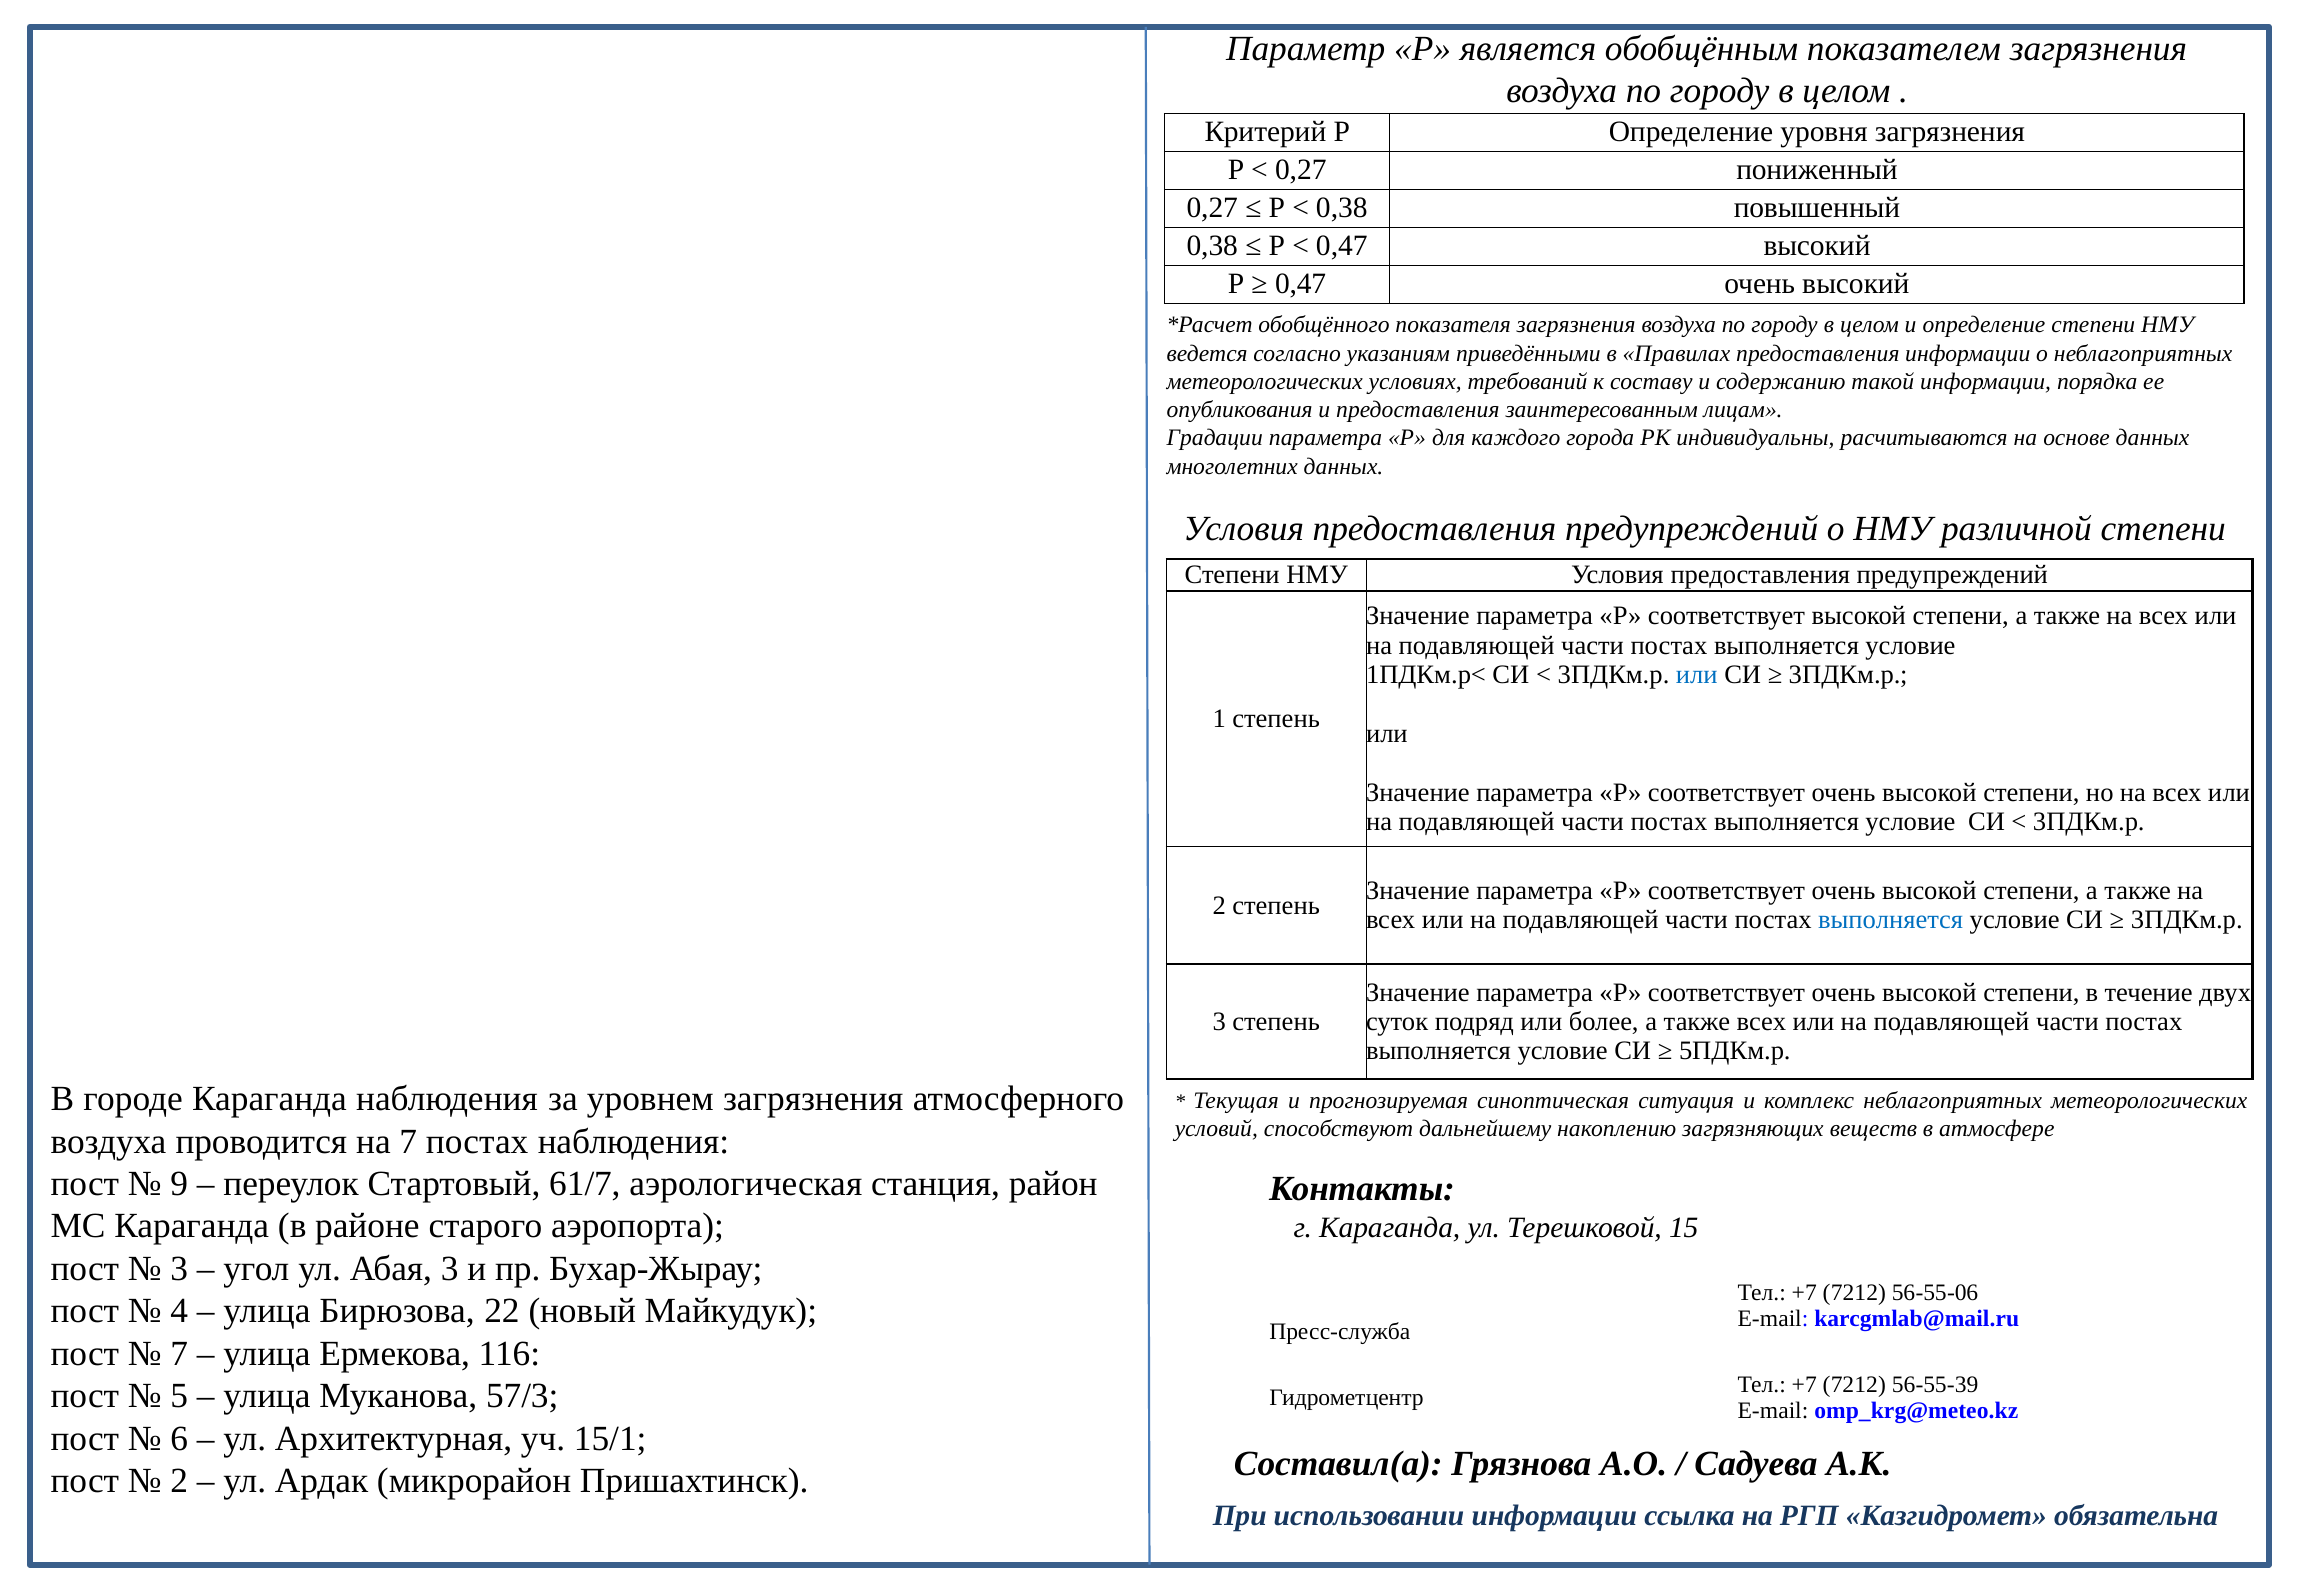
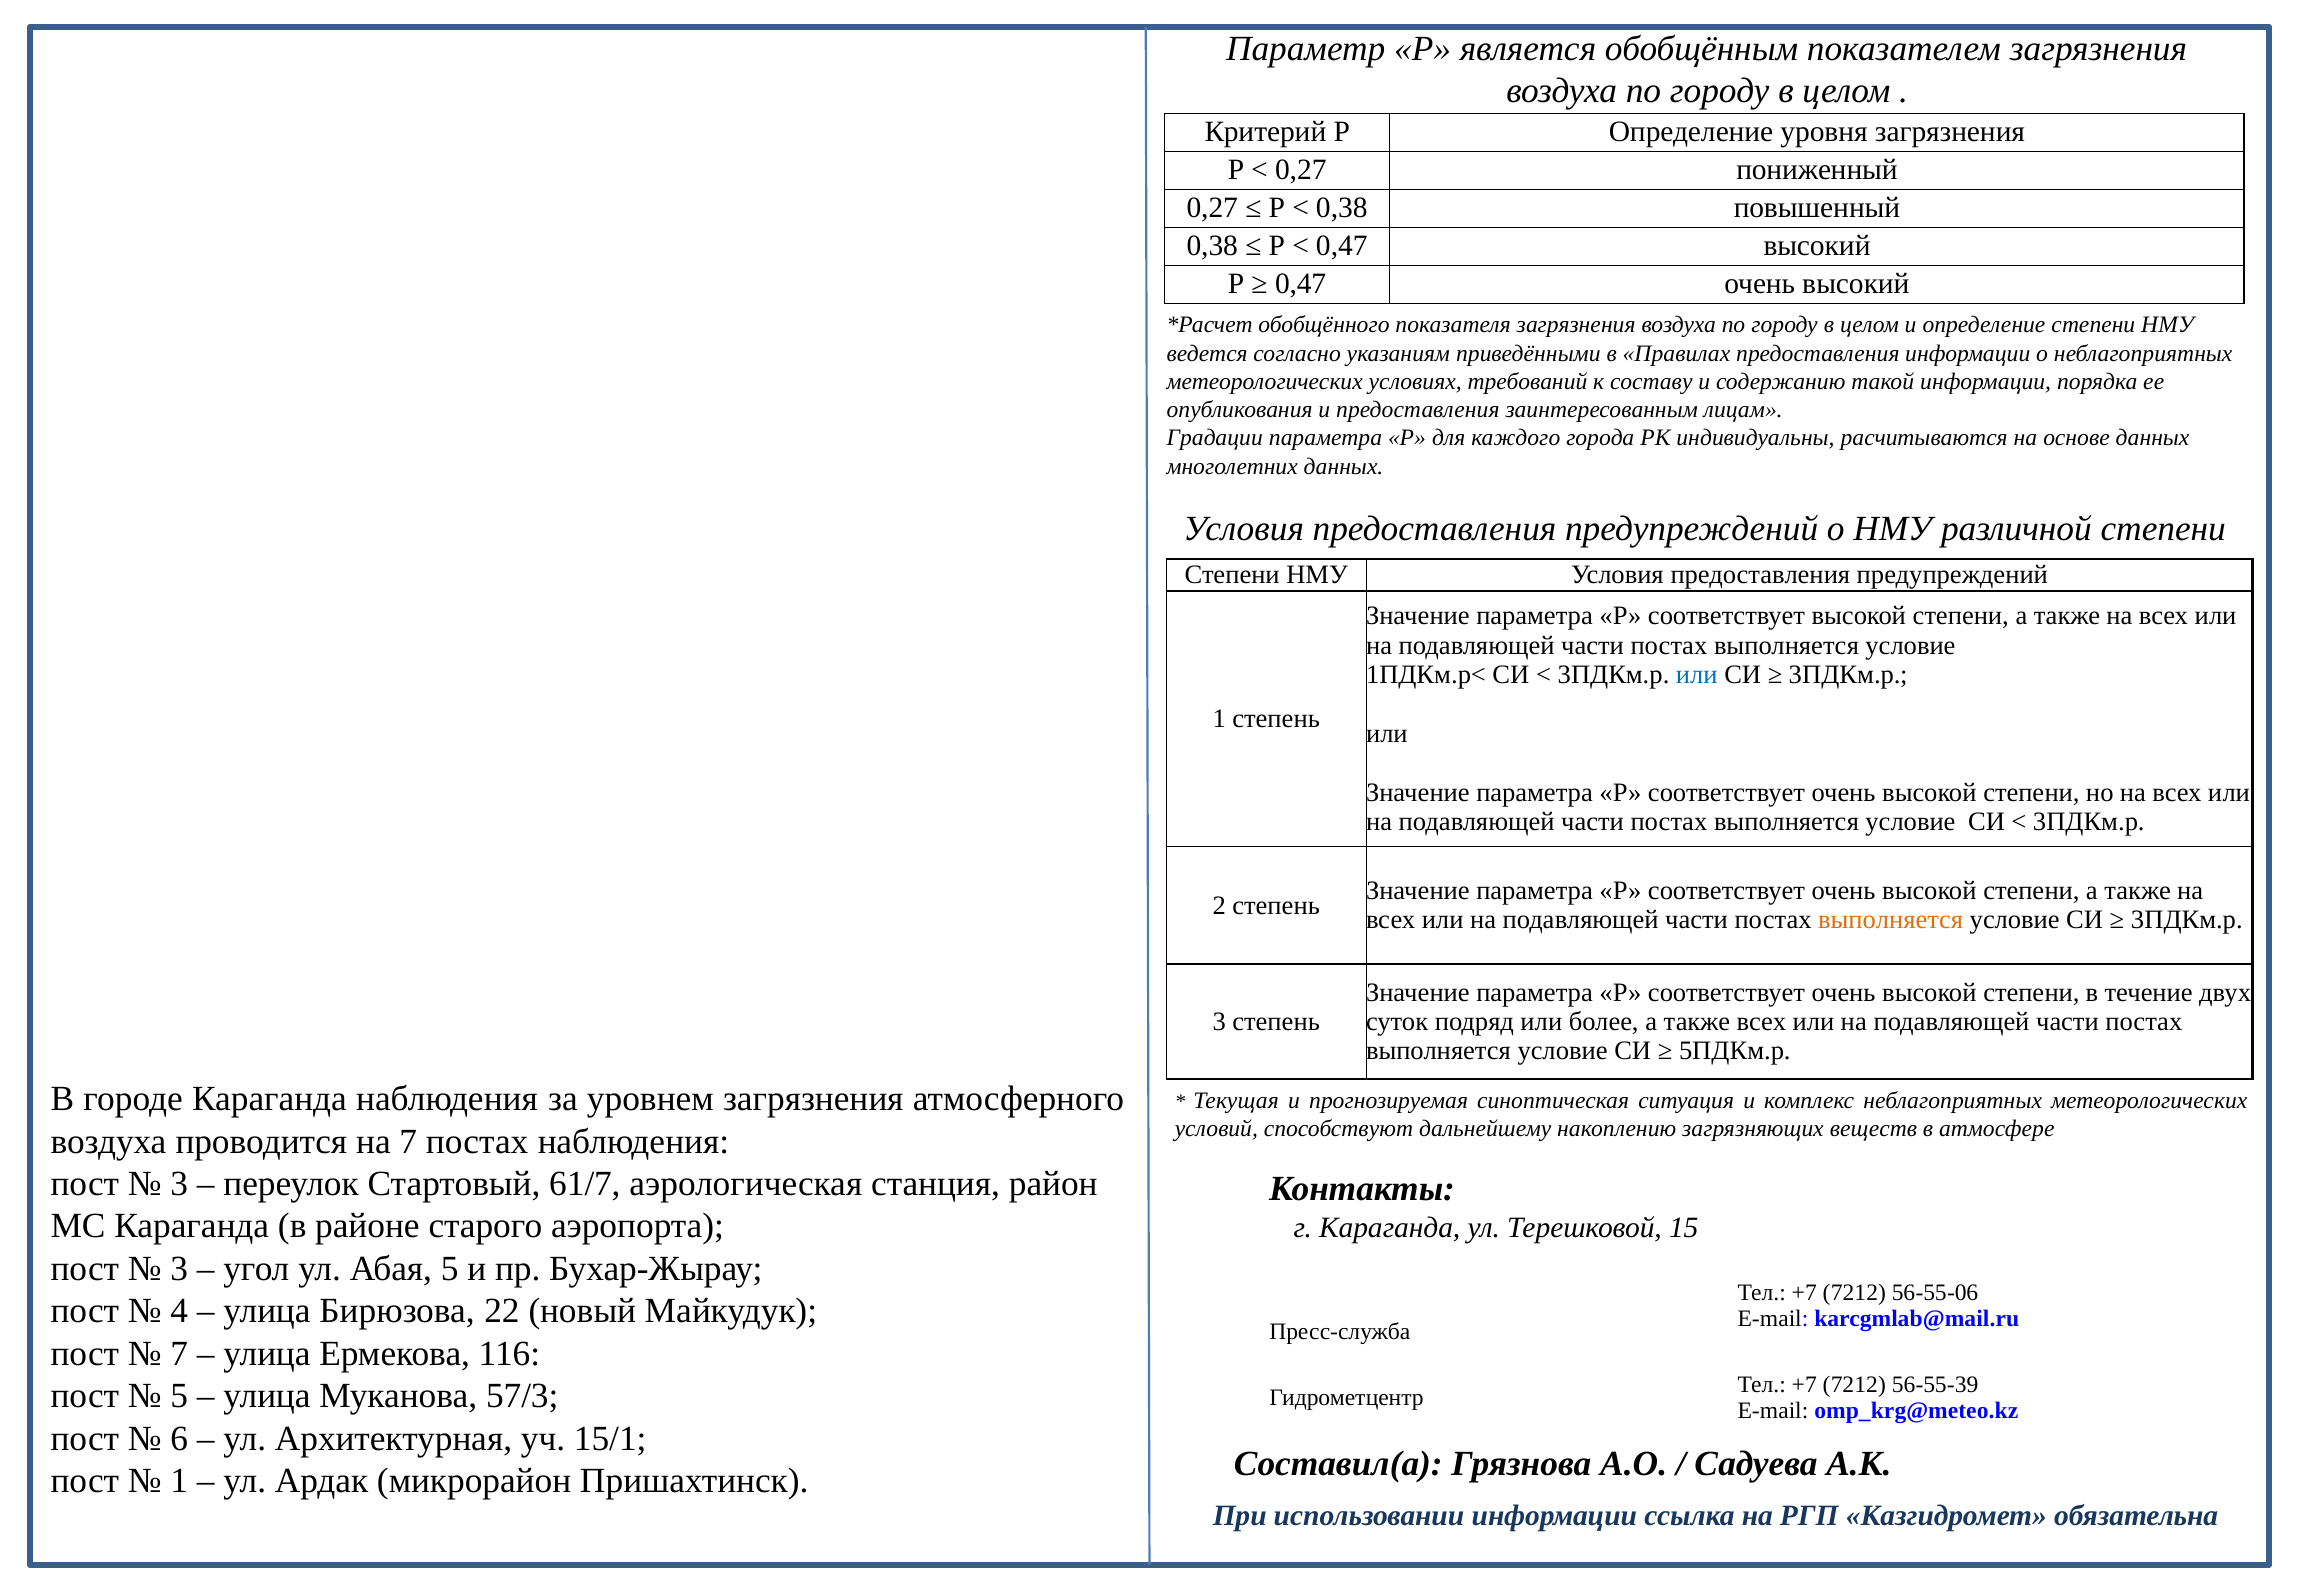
выполняется at (1891, 920) colour: blue -> orange
9 at (179, 1184): 9 -> 3
Абая 3: 3 -> 5
2 at (179, 1481): 2 -> 1
